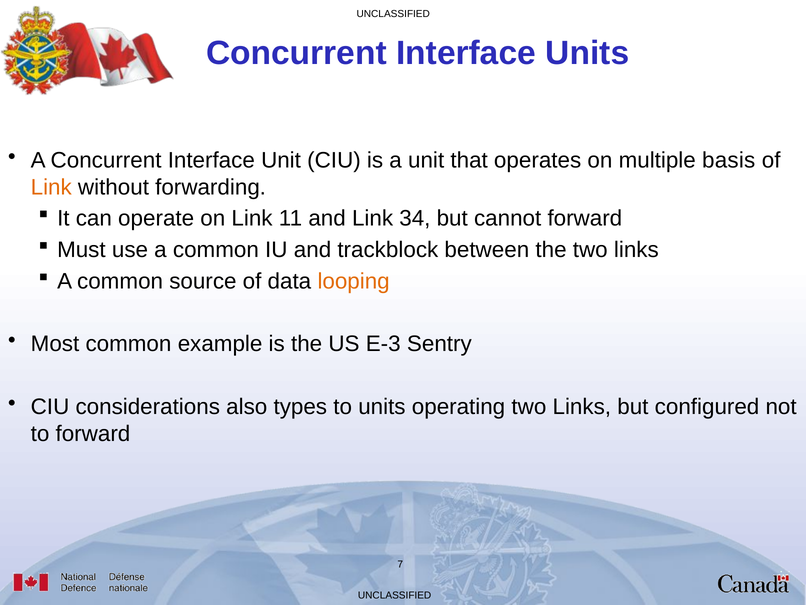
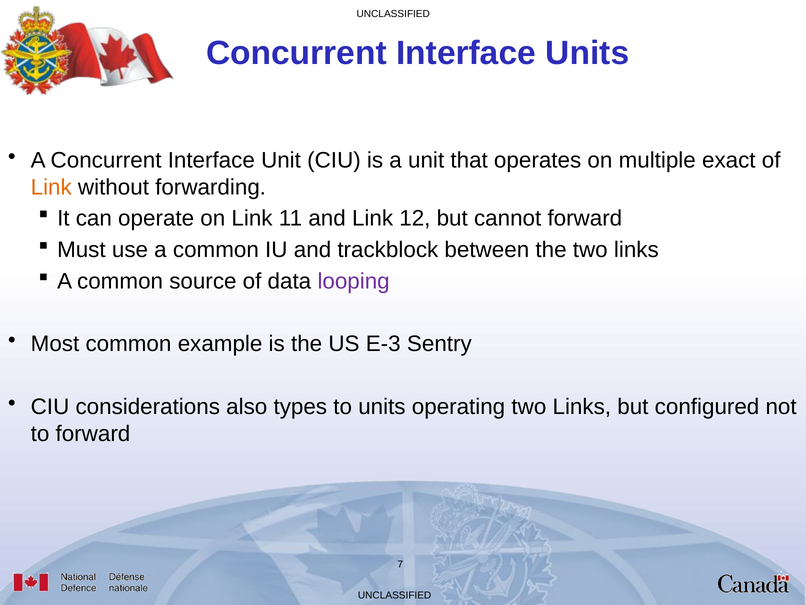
basis: basis -> exact
34: 34 -> 12
looping colour: orange -> purple
